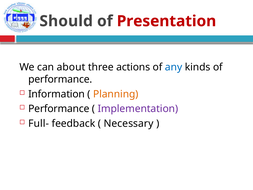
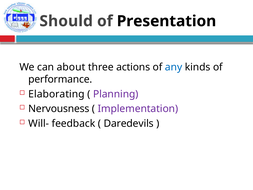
Presentation colour: red -> black
Information: Information -> Elaborating
Planning colour: orange -> purple
Performance at (59, 109): Performance -> Nervousness
Full-: Full- -> Will-
Necessary: Necessary -> Daredevils
